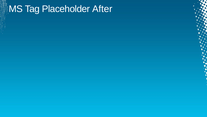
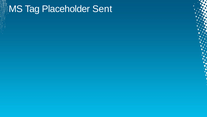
After: After -> Sent
